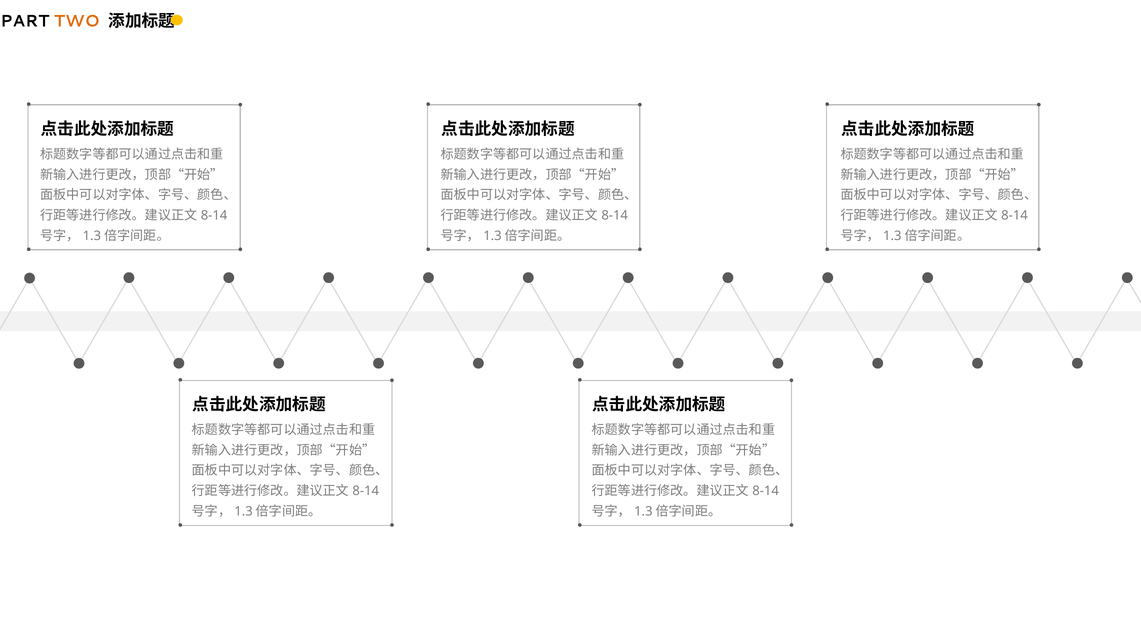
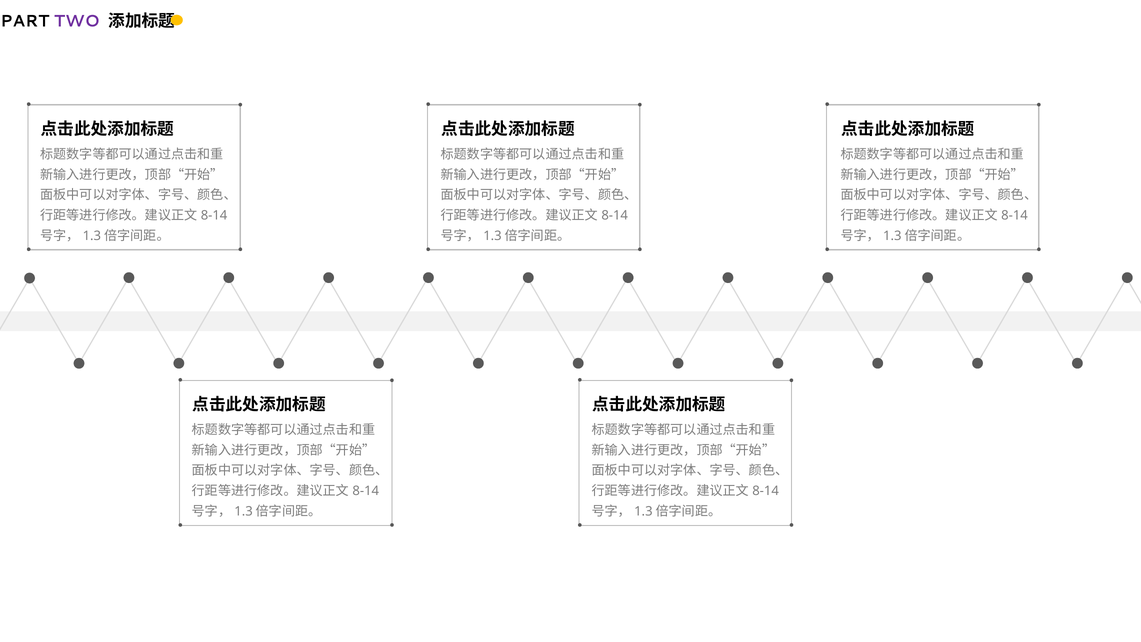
TWO colour: orange -> purple
